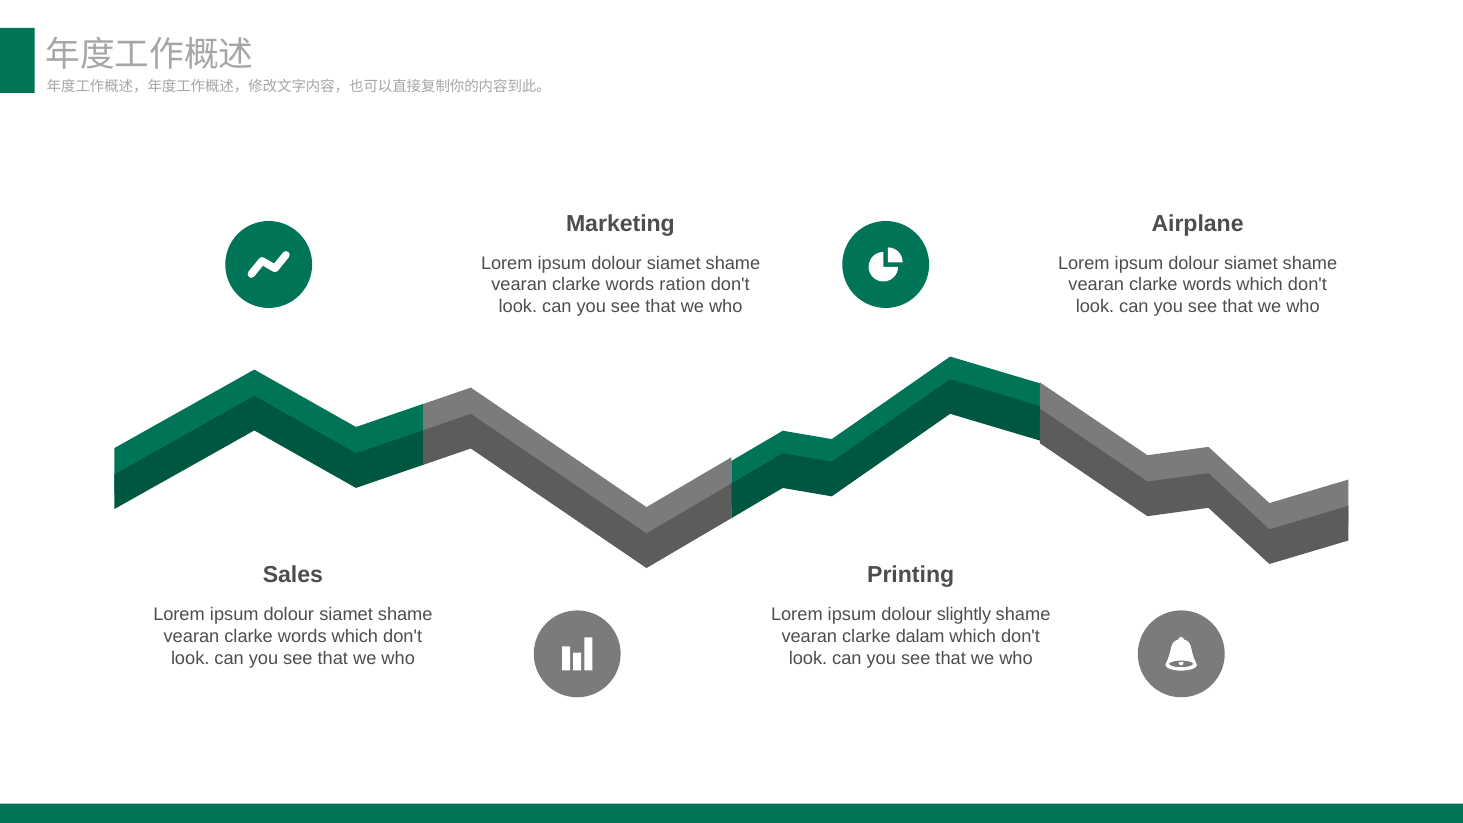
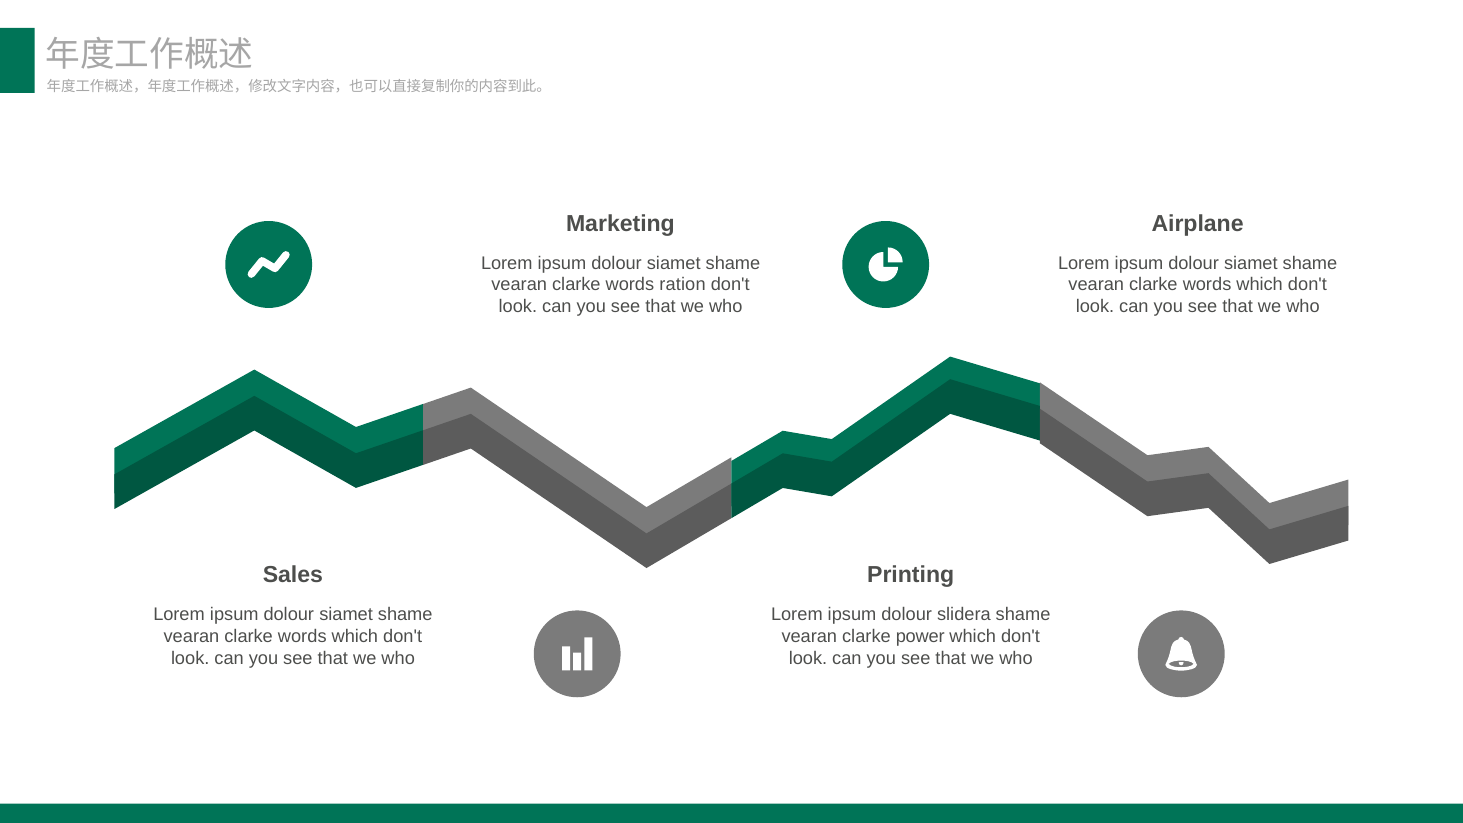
slightly: slightly -> slidera
dalam: dalam -> power
